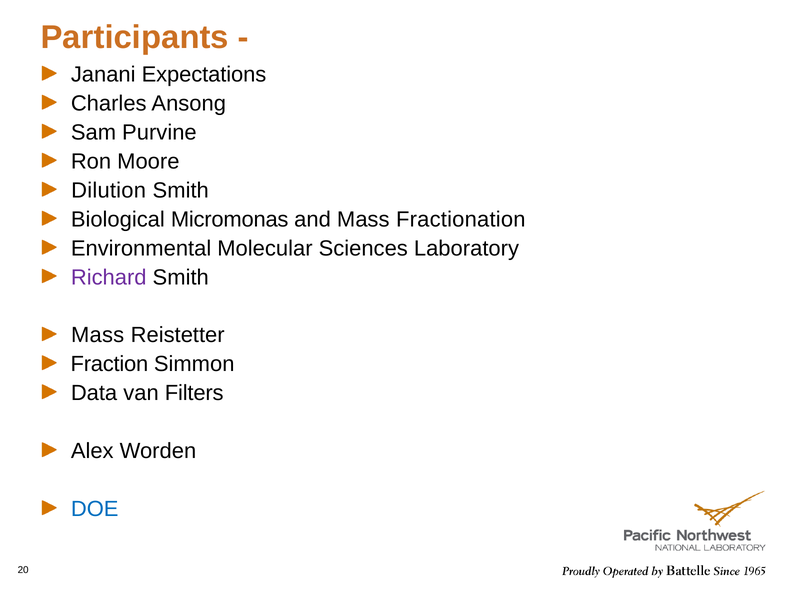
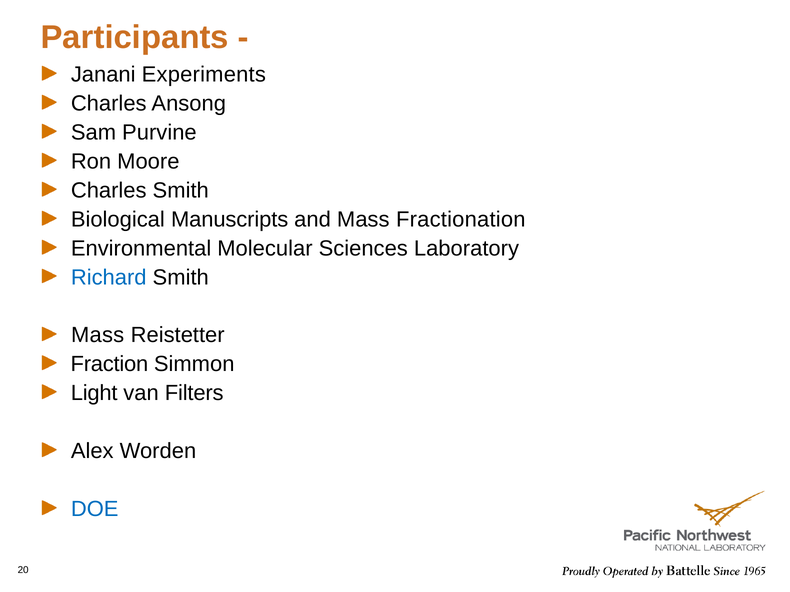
Expectations: Expectations -> Experiments
Dilution at (109, 191): Dilution -> Charles
Micromonas: Micromonas -> Manuscripts
Richard colour: purple -> blue
Data: Data -> Light
